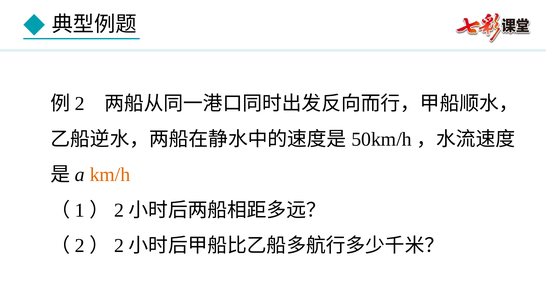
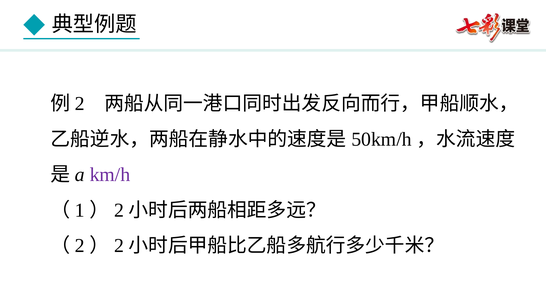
km/h colour: orange -> purple
